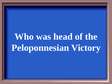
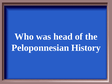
Victory: Victory -> History
